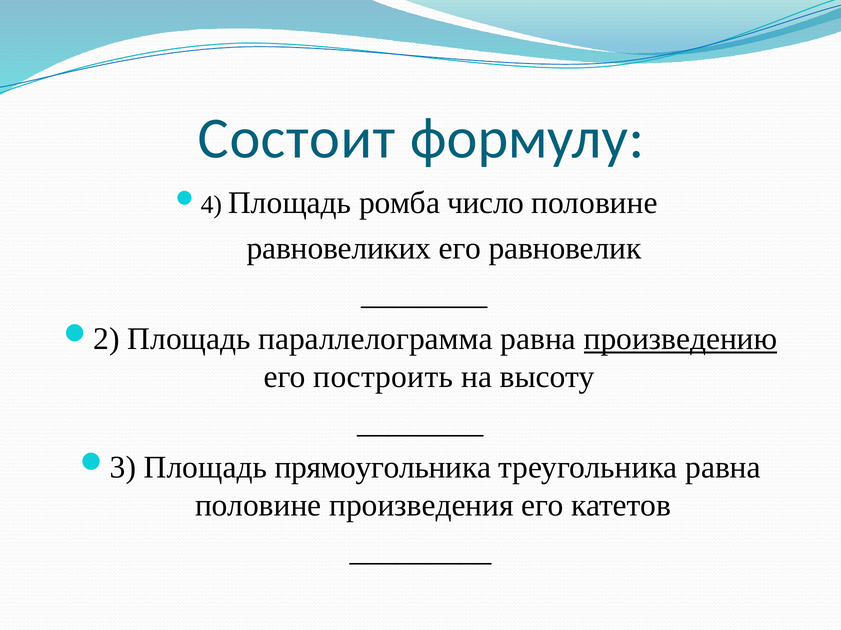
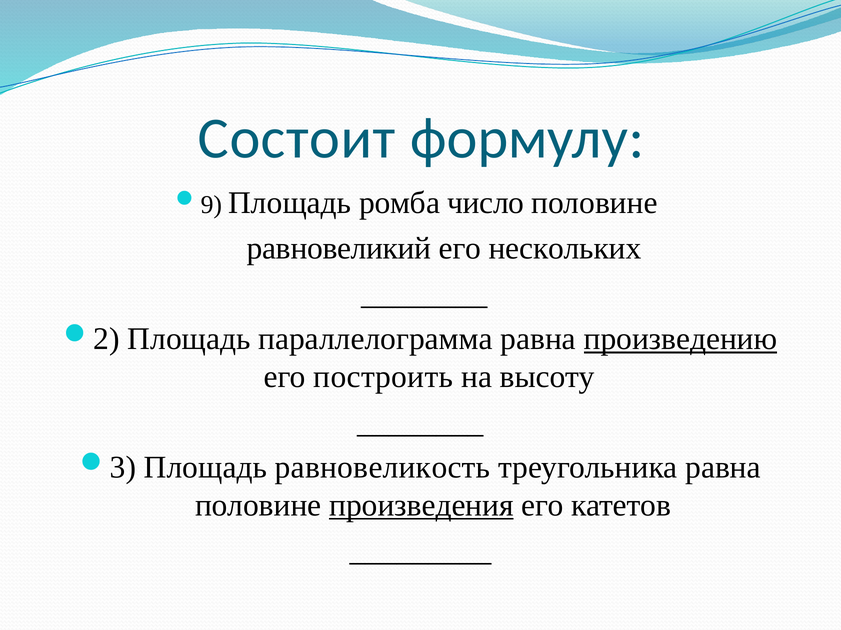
4: 4 -> 9
равновеликих: равновеликих -> равновеликий
равновелик: равновелик -> нескольких
прямоугольника: прямоугольника -> равновеликость
произведения underline: none -> present
